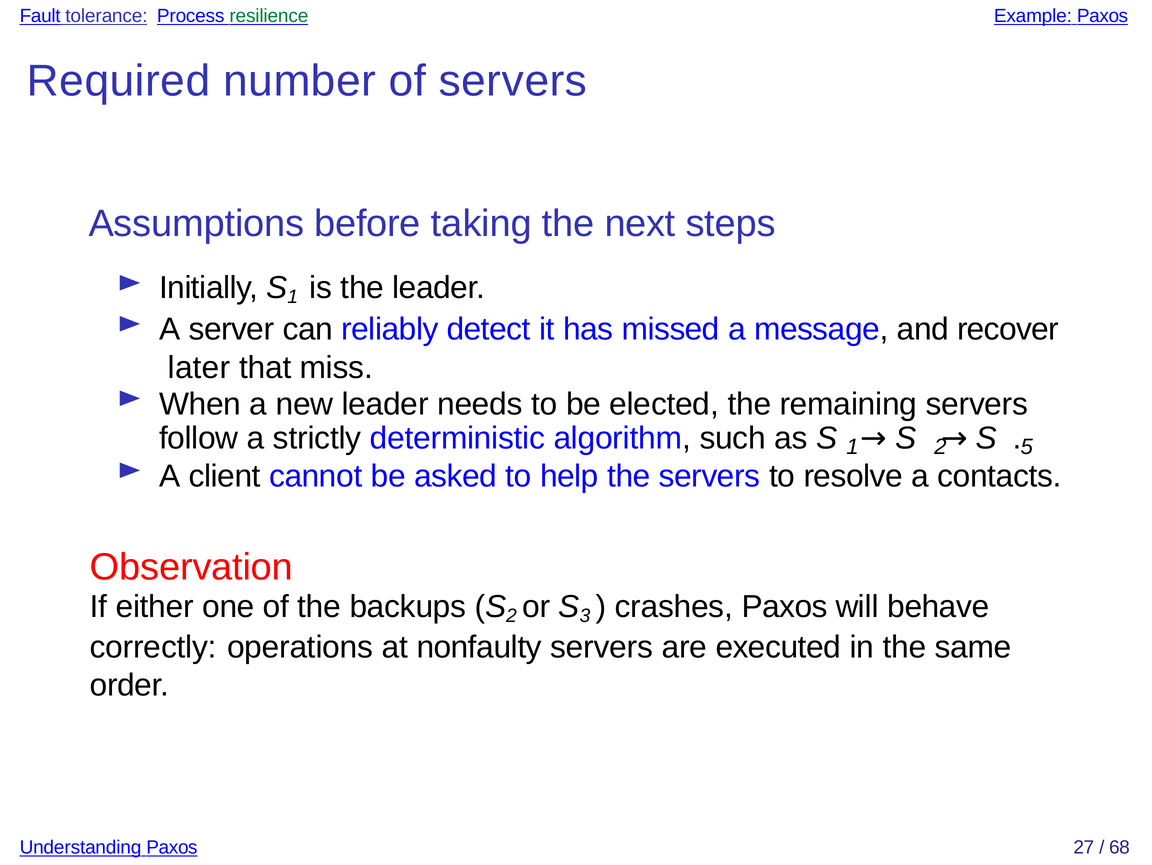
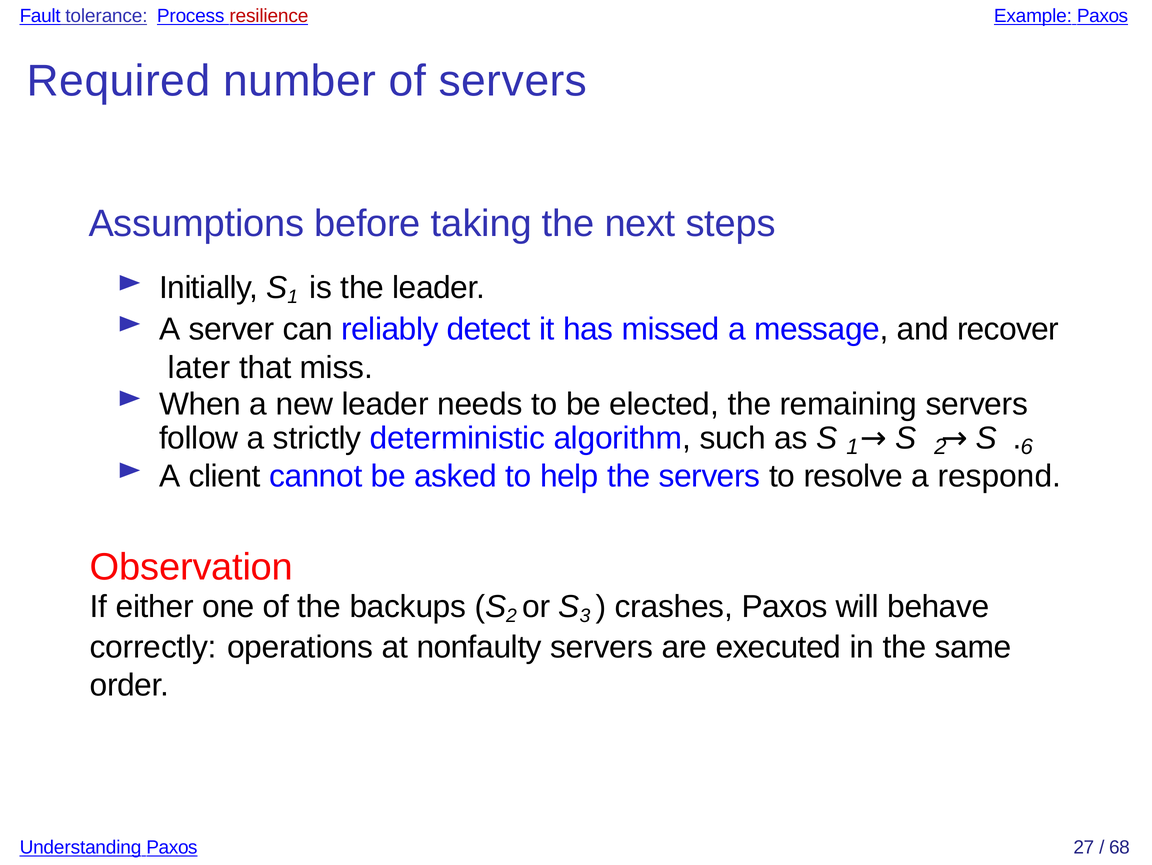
resilience colour: green -> red
5: 5 -> 6
contacts: contacts -> respond
